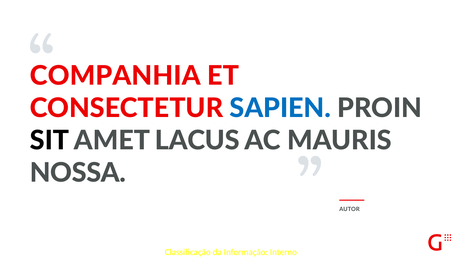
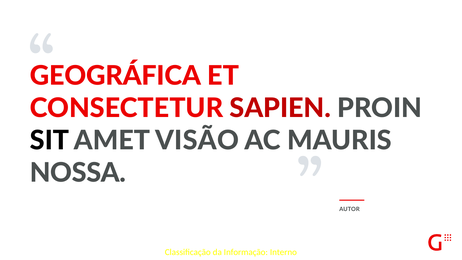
COMPANHIA: COMPANHIA -> GEOGRÁFICA
SAPIEN colour: blue -> red
LACUS: LACUS -> VISÃO
